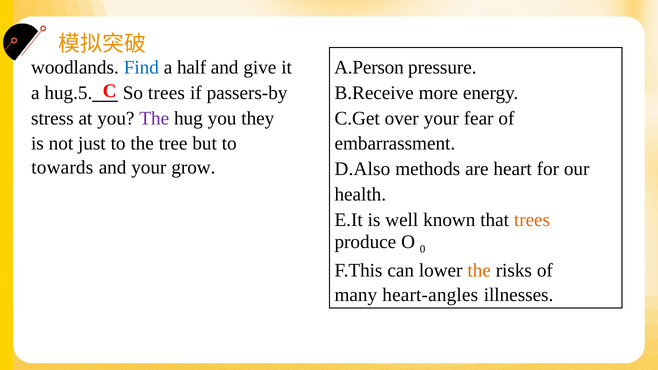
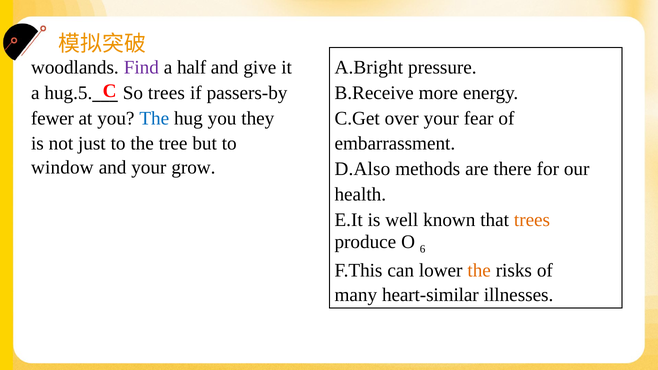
Find colour: blue -> purple
A.Person: A.Person -> A.Bright
stress: stress -> fewer
The at (154, 118) colour: purple -> blue
towards: towards -> window
heart: heart -> there
O 0: 0 -> 6
heart-angles: heart-angles -> heart-similar
